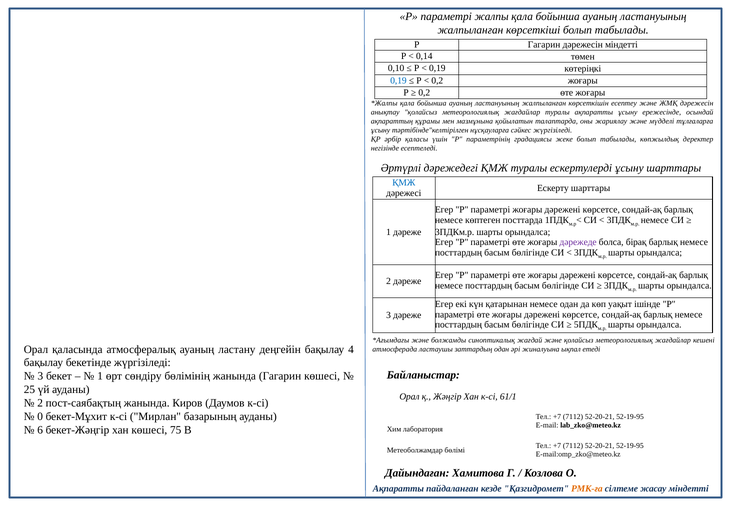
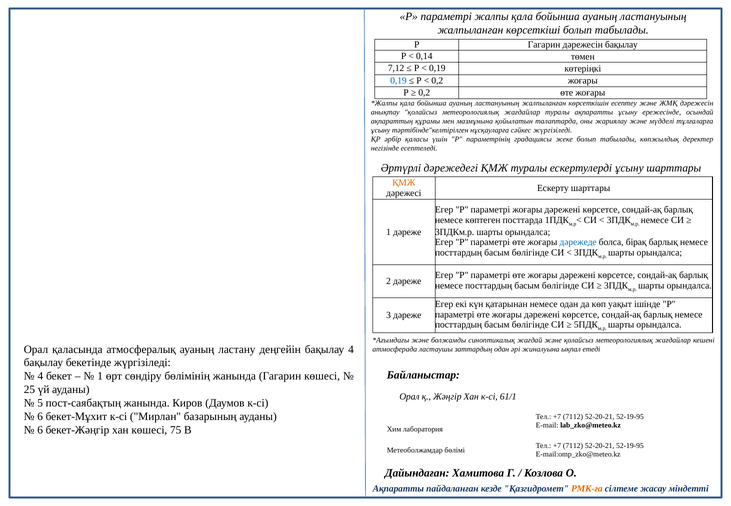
дәрежесін міндетті: міндетті -> бақылау
0,10: 0,10 -> 7,12
ҚМЖ at (404, 183) colour: blue -> orange
дәрежеде colour: purple -> blue
3 at (40, 376): 3 -> 4
2 at (40, 403): 2 -> 5
0 at (40, 417): 0 -> 6
